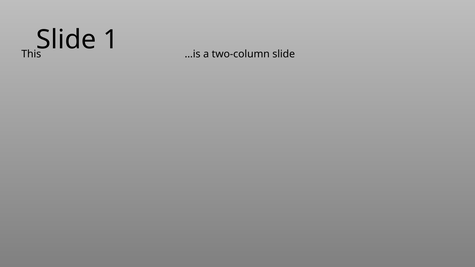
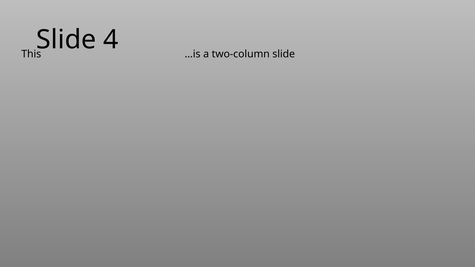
1: 1 -> 4
